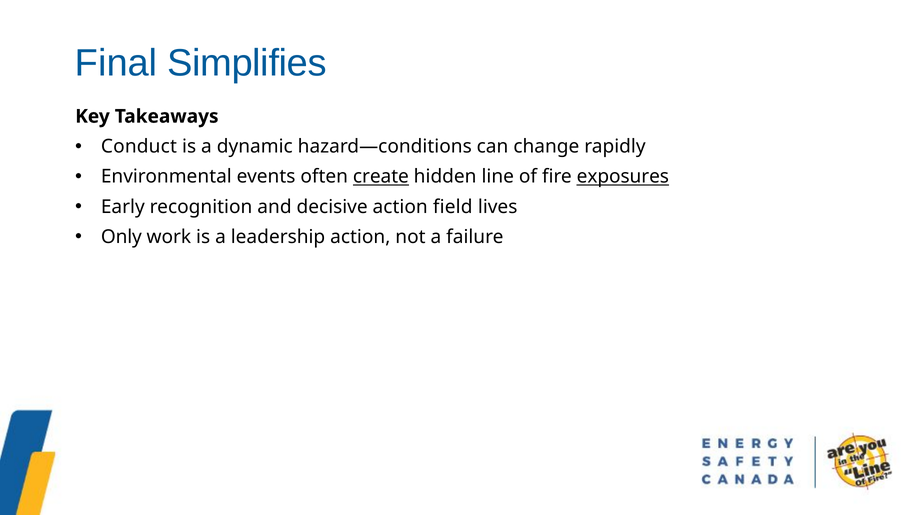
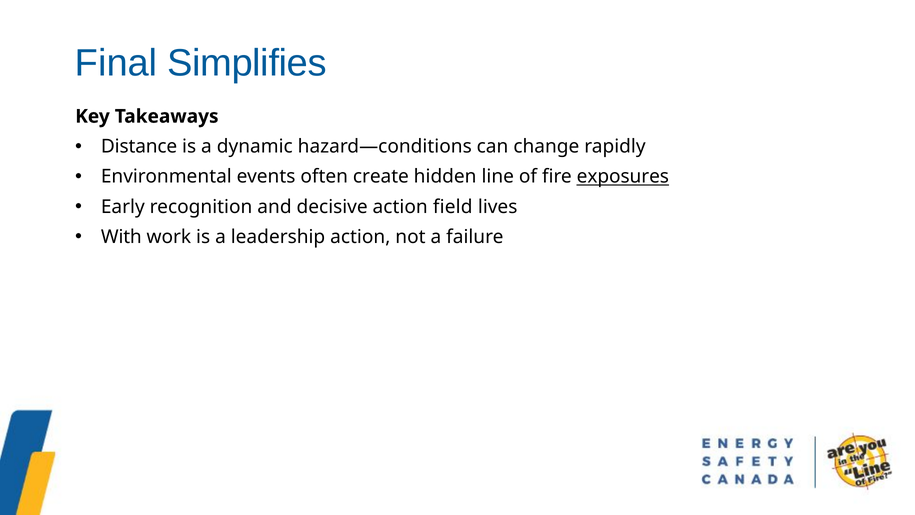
Conduct: Conduct -> Distance
create underline: present -> none
Only: Only -> With
